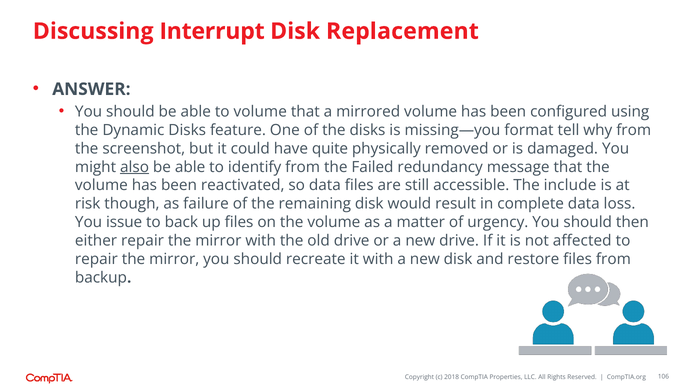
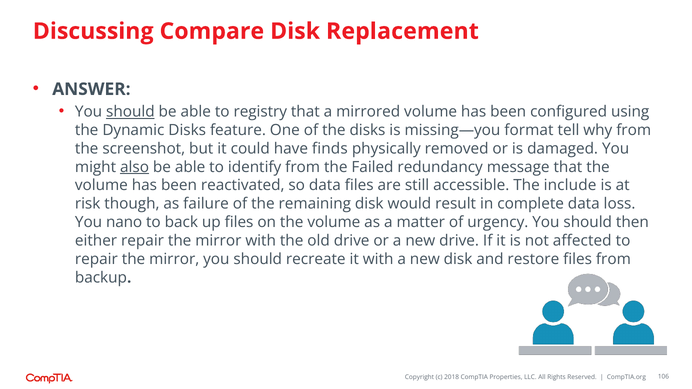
Interrupt: Interrupt -> Compare
should at (130, 112) underline: none -> present
to volume: volume -> registry
quite: quite -> finds
issue: issue -> nano
